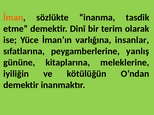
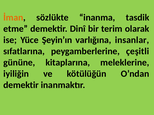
İman’ın: İman’ın -> Şeyin’ın
yanlış: yanlış -> çeşitli
